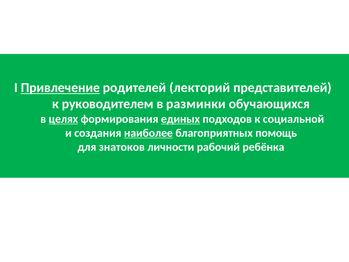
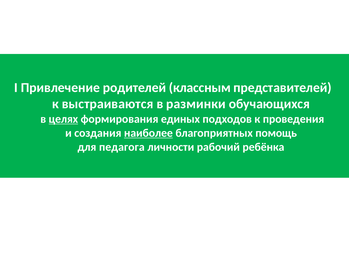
Привлечение underline: present -> none
лекторий: лекторий -> классным
руководителем: руководителем -> выстраиваются
единых underline: present -> none
социальной: социальной -> проведения
знатоков: знатоков -> педагога
